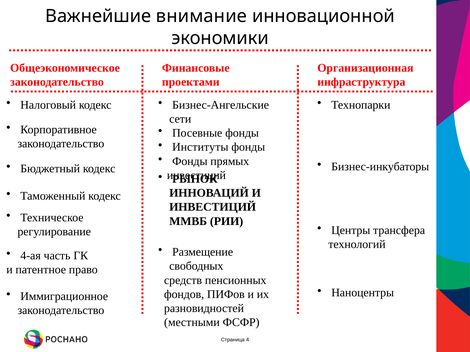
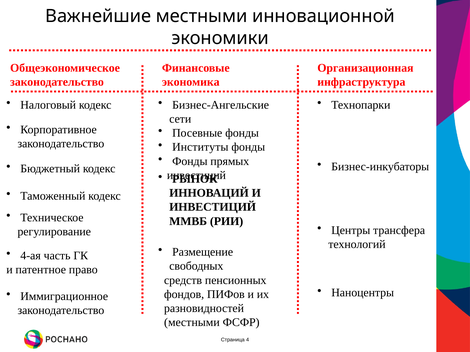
Важнейшие внимание: внимание -> местными
проектами: проектами -> экономика
